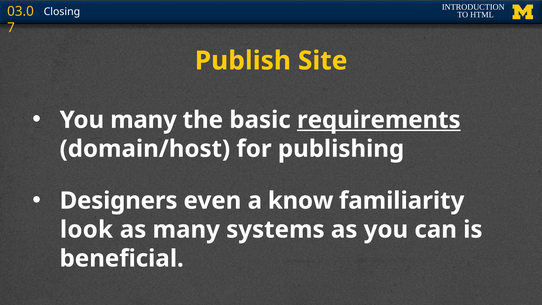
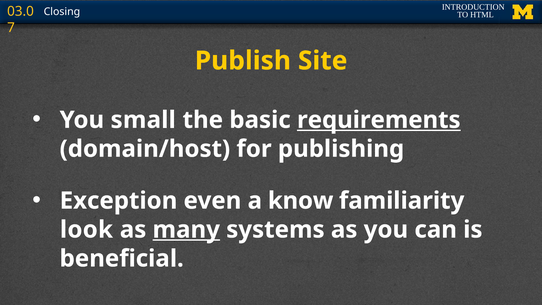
You many: many -> small
Designers: Designers -> Exception
many at (186, 230) underline: none -> present
